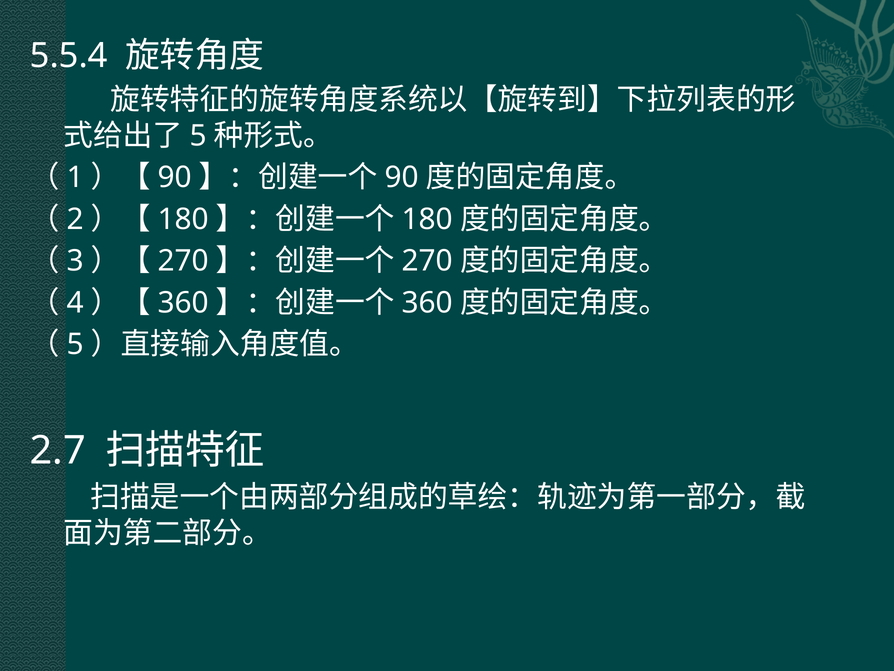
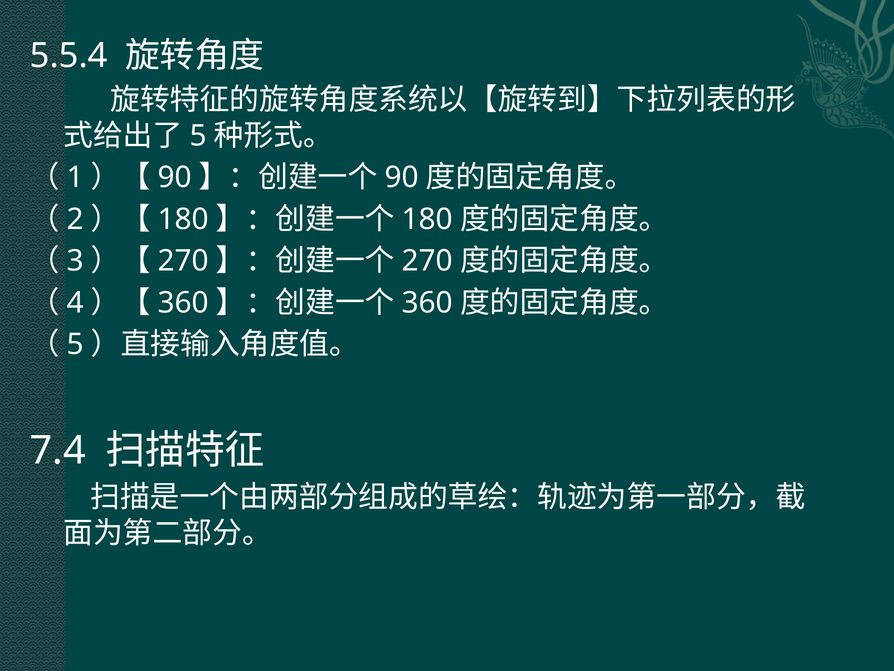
2.7: 2.7 -> 7.4
